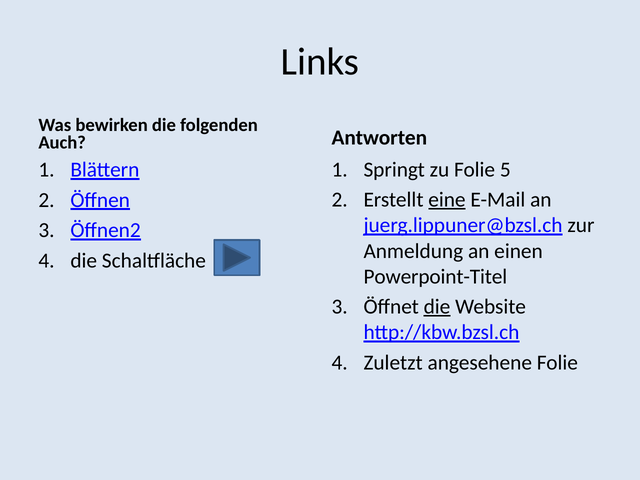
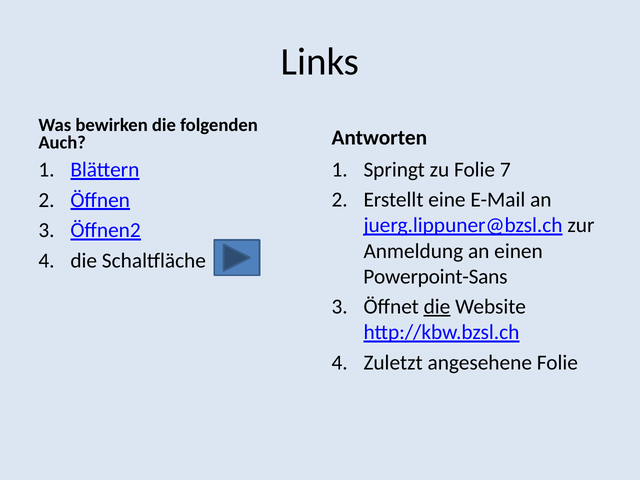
5: 5 -> 7
eine underline: present -> none
Powerpoint-Titel: Powerpoint-Titel -> Powerpoint-Sans
